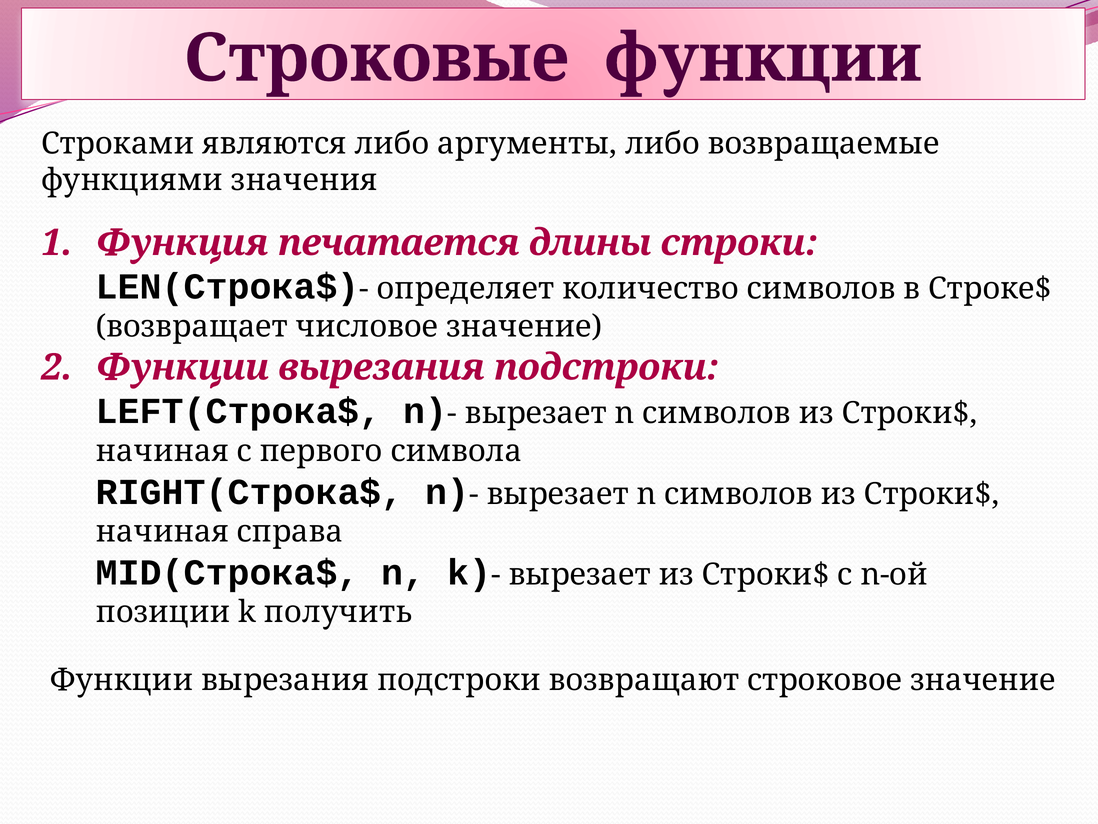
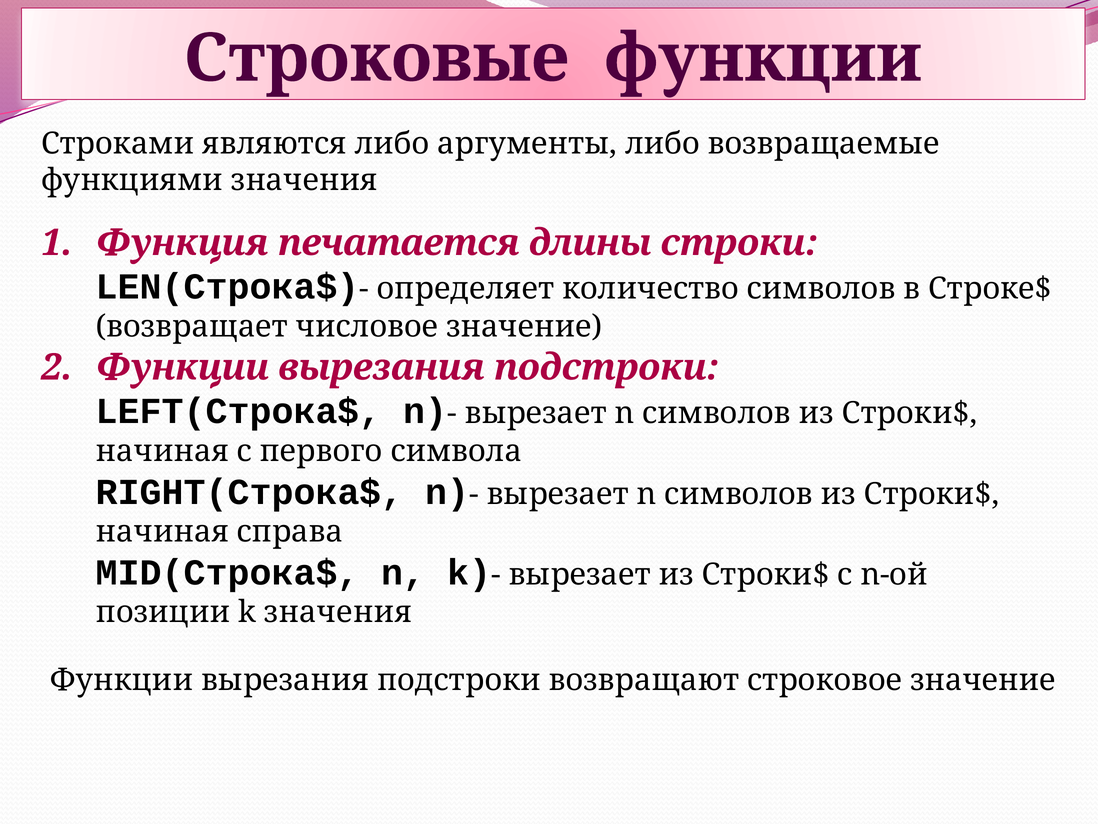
k получить: получить -> значения
